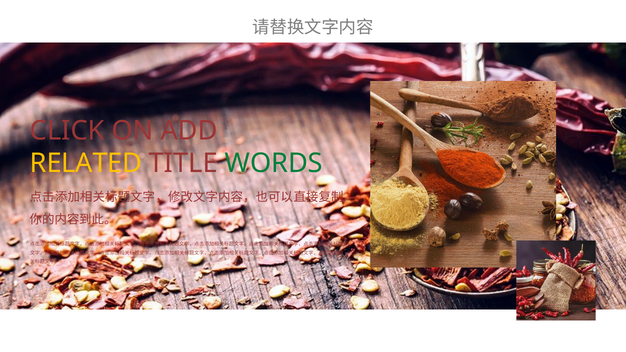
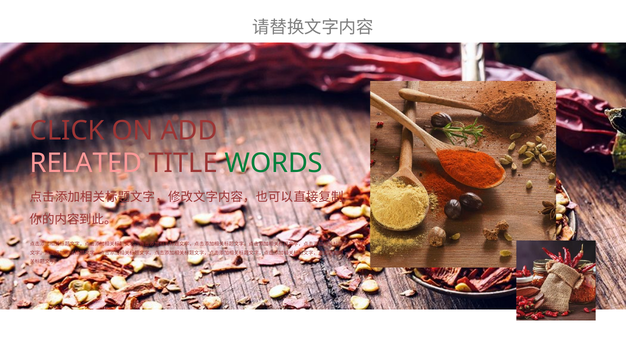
RELATED colour: yellow -> pink
